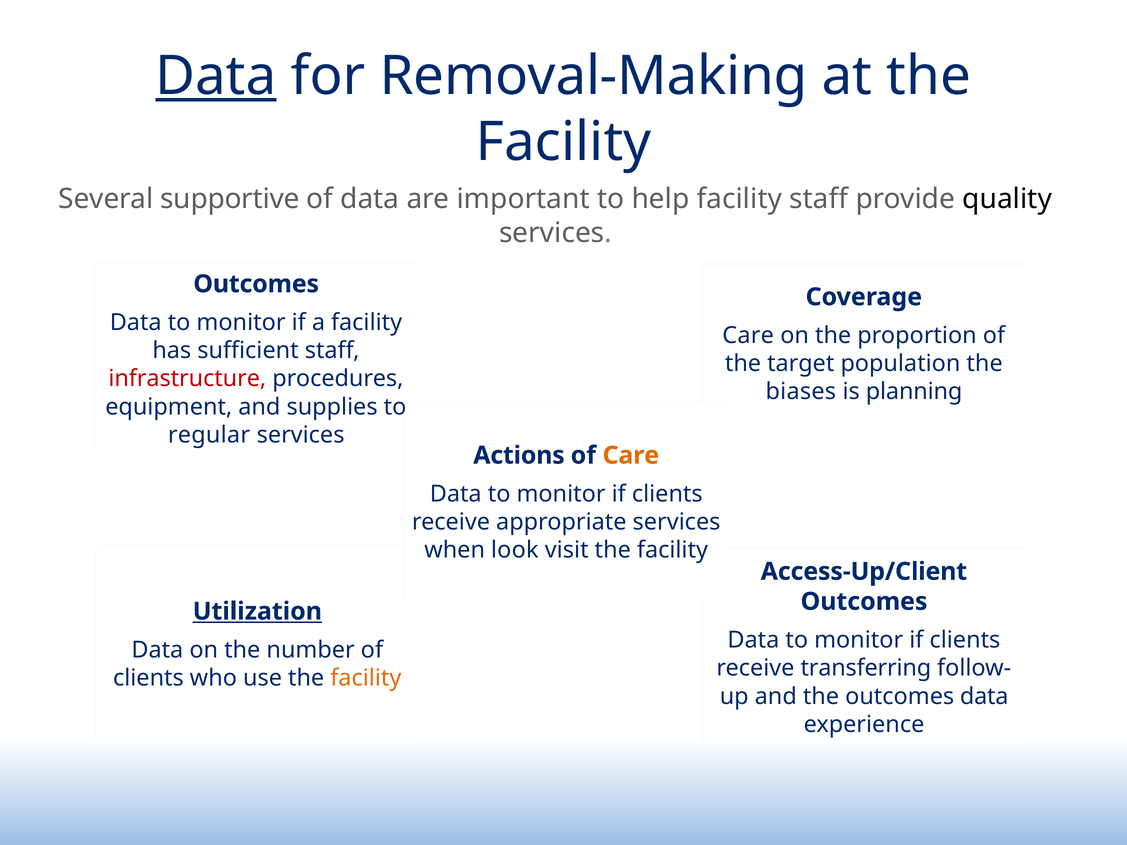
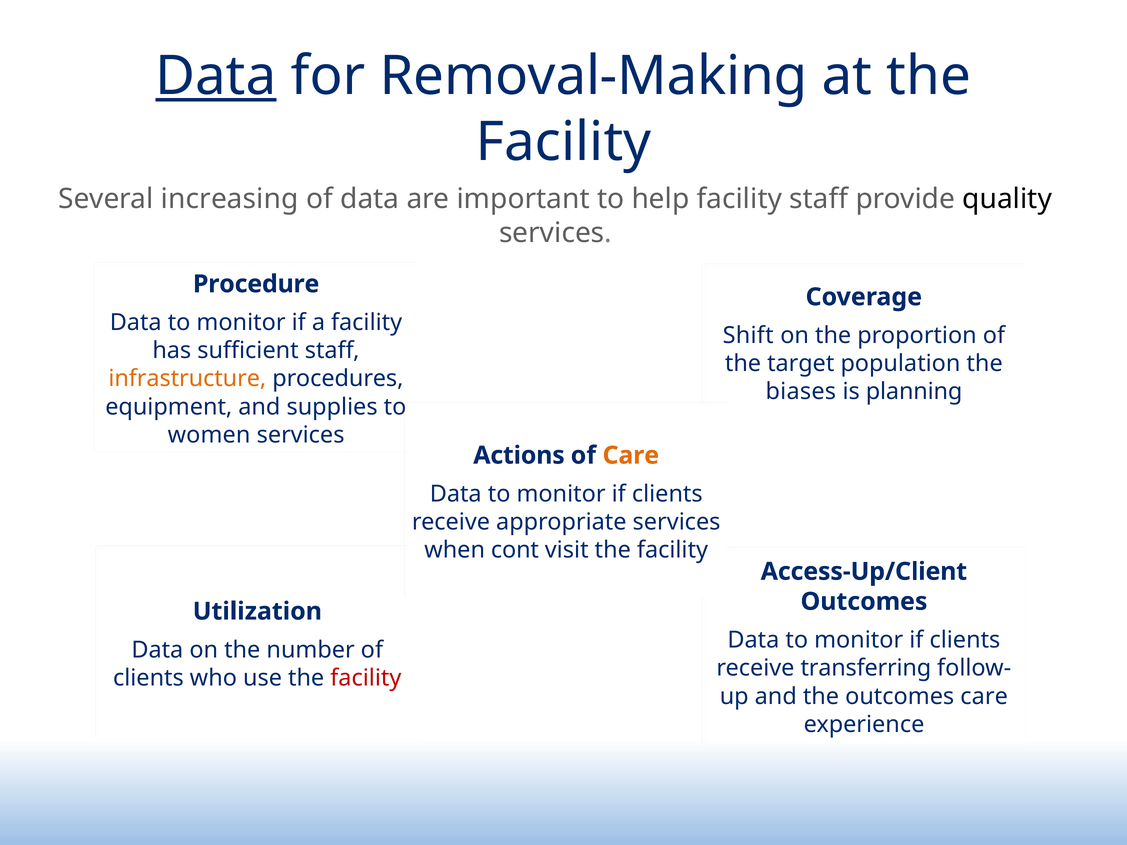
supportive: supportive -> increasing
Outcomes at (256, 284): Outcomes -> Procedure
Care at (748, 336): Care -> Shift
infrastructure colour: red -> orange
regular: regular -> women
look: look -> cont
Utilization underline: present -> none
facility at (366, 678) colour: orange -> red
the outcomes data: data -> care
